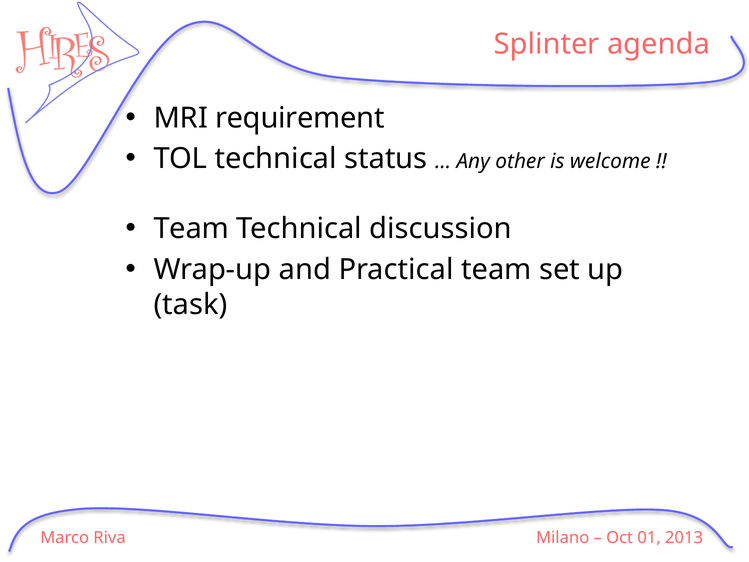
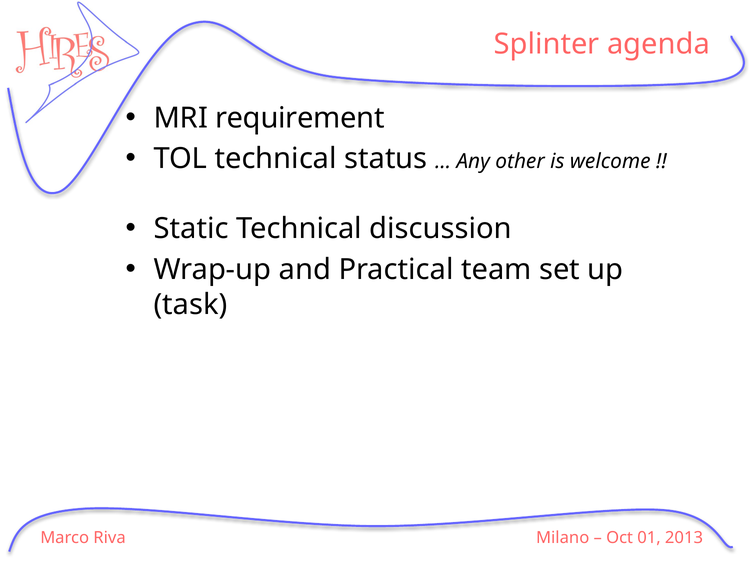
Team at (191, 229): Team -> Static
